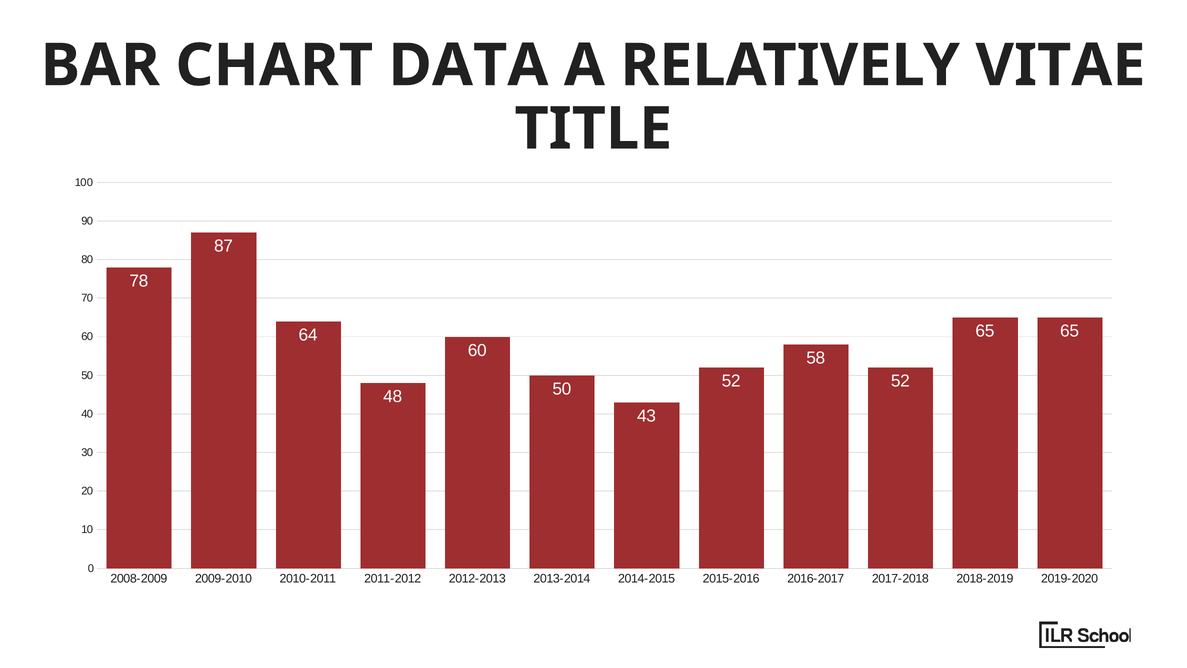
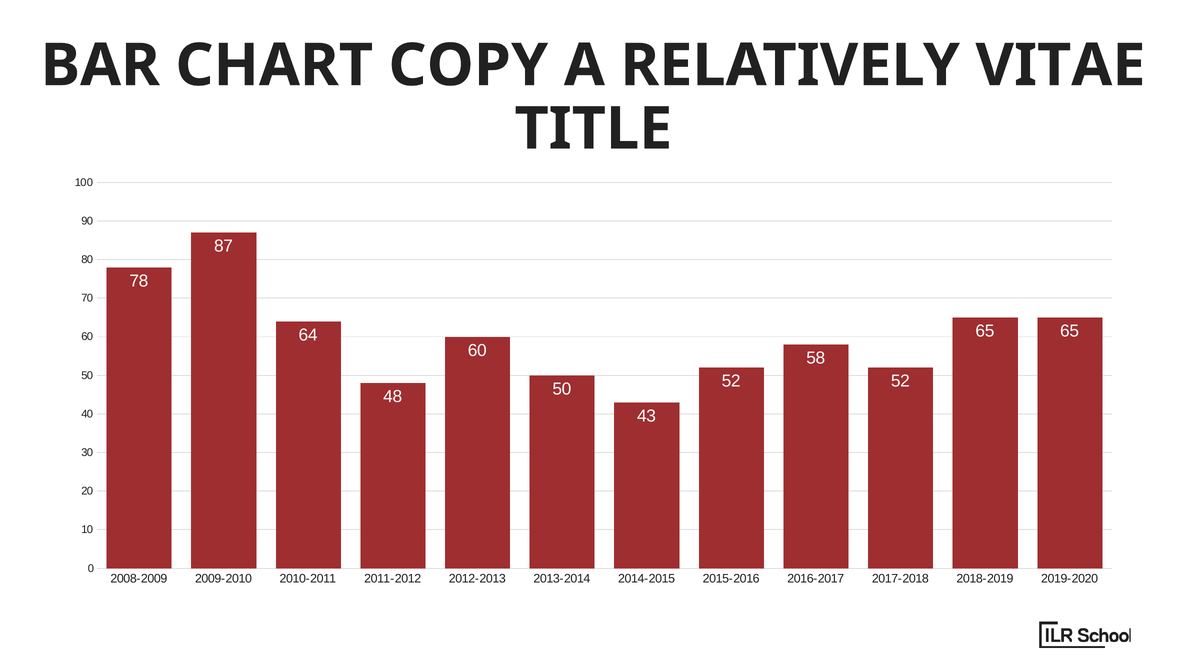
DATA: DATA -> COPY
